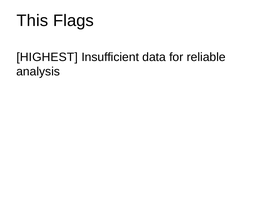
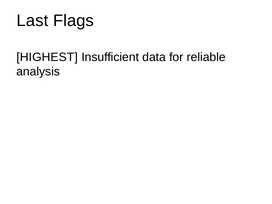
This: This -> Last
